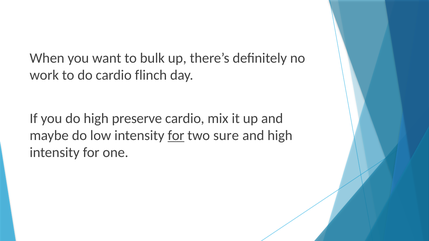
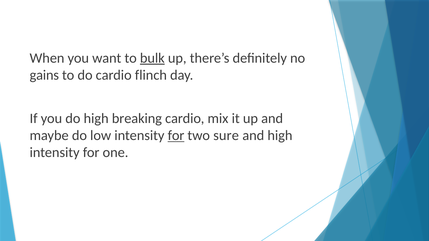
bulk underline: none -> present
work: work -> gains
preserve: preserve -> breaking
